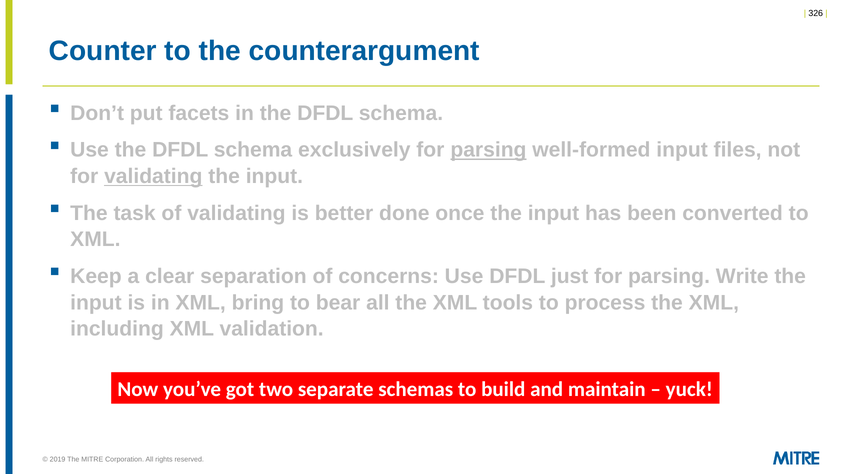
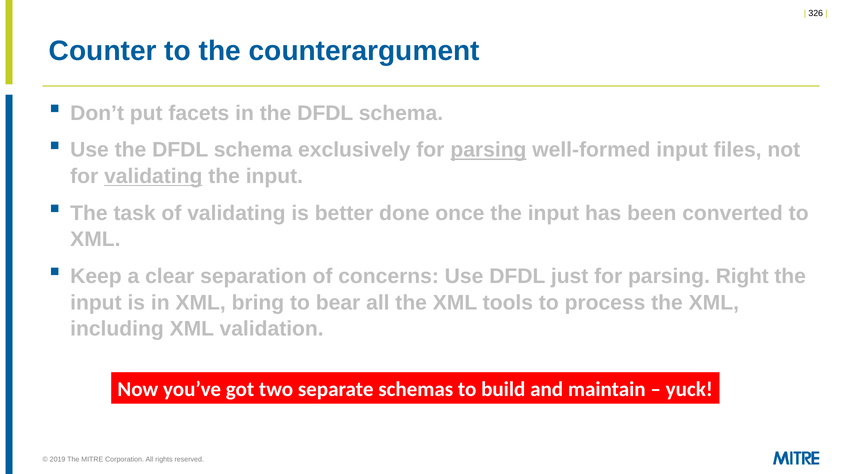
Write: Write -> Right
